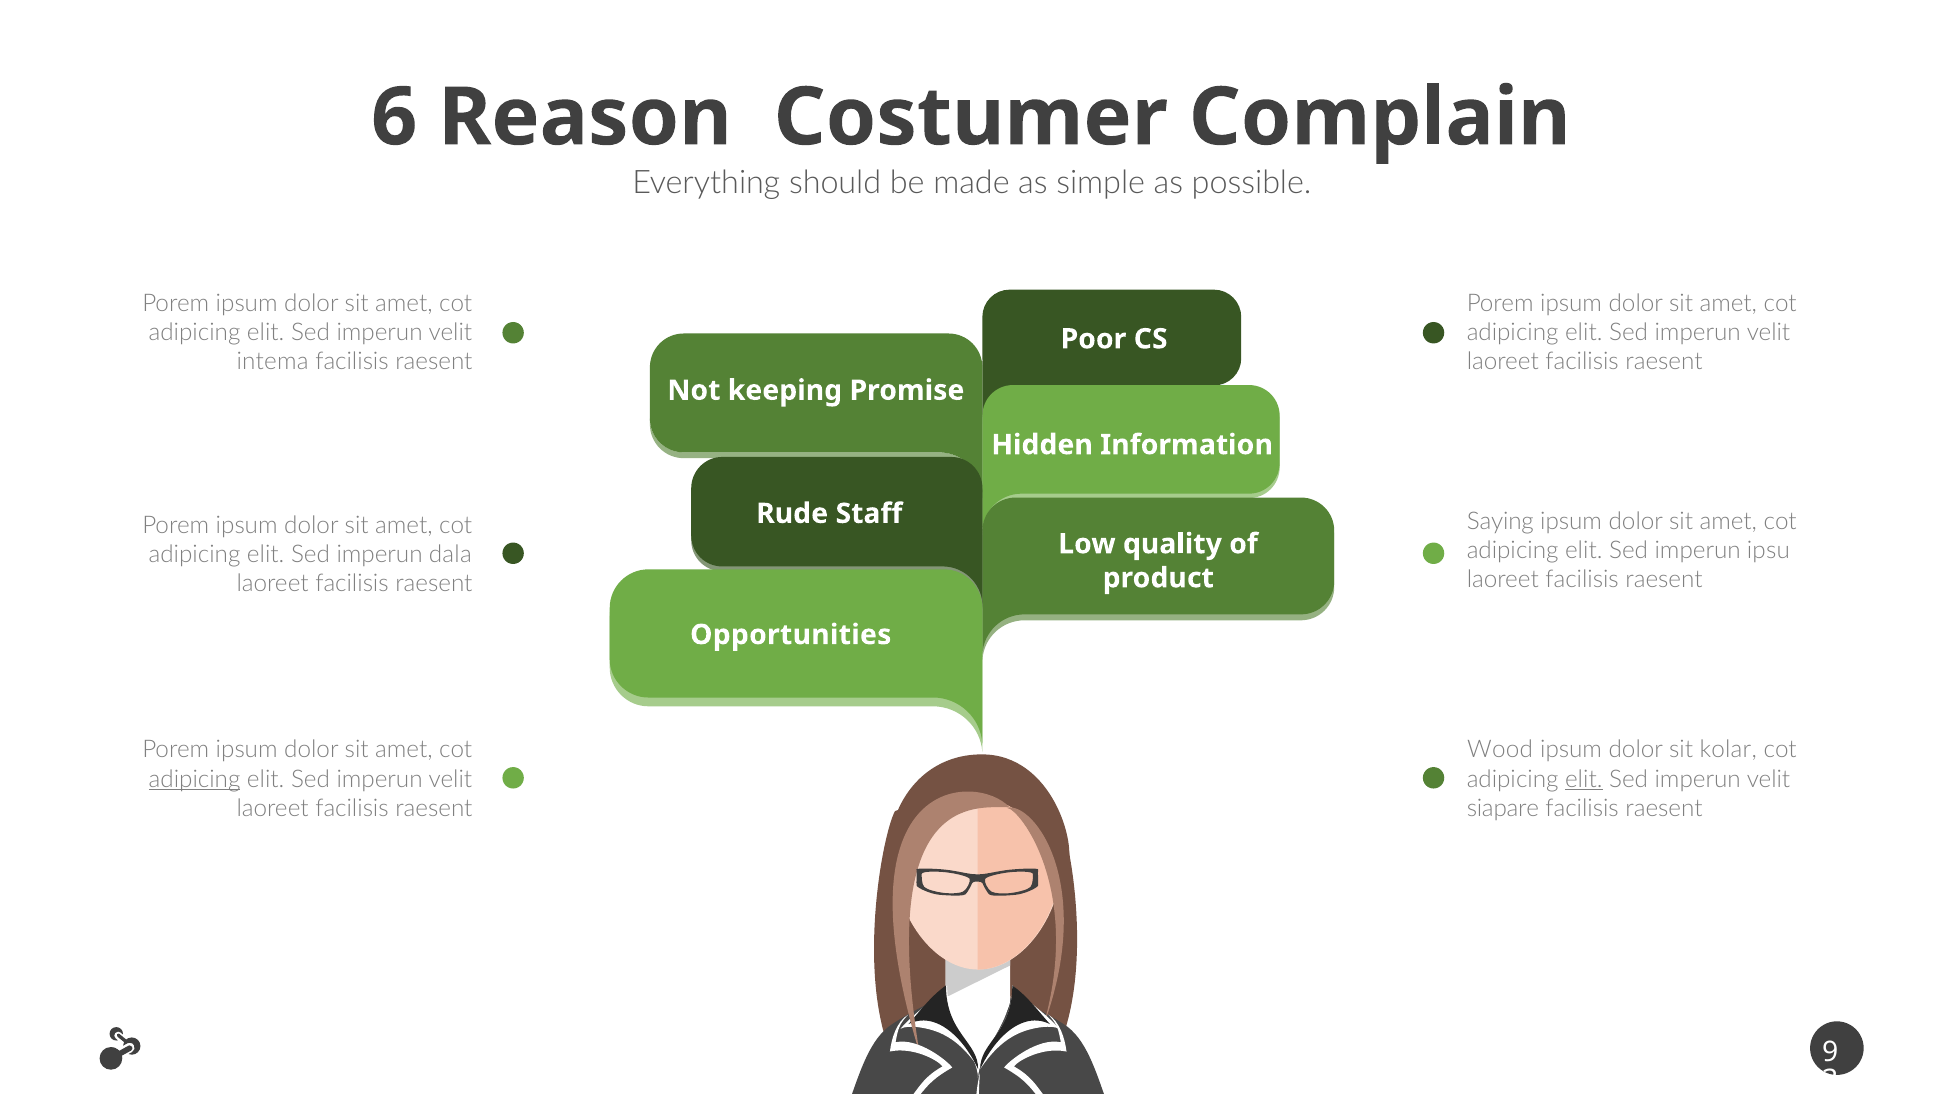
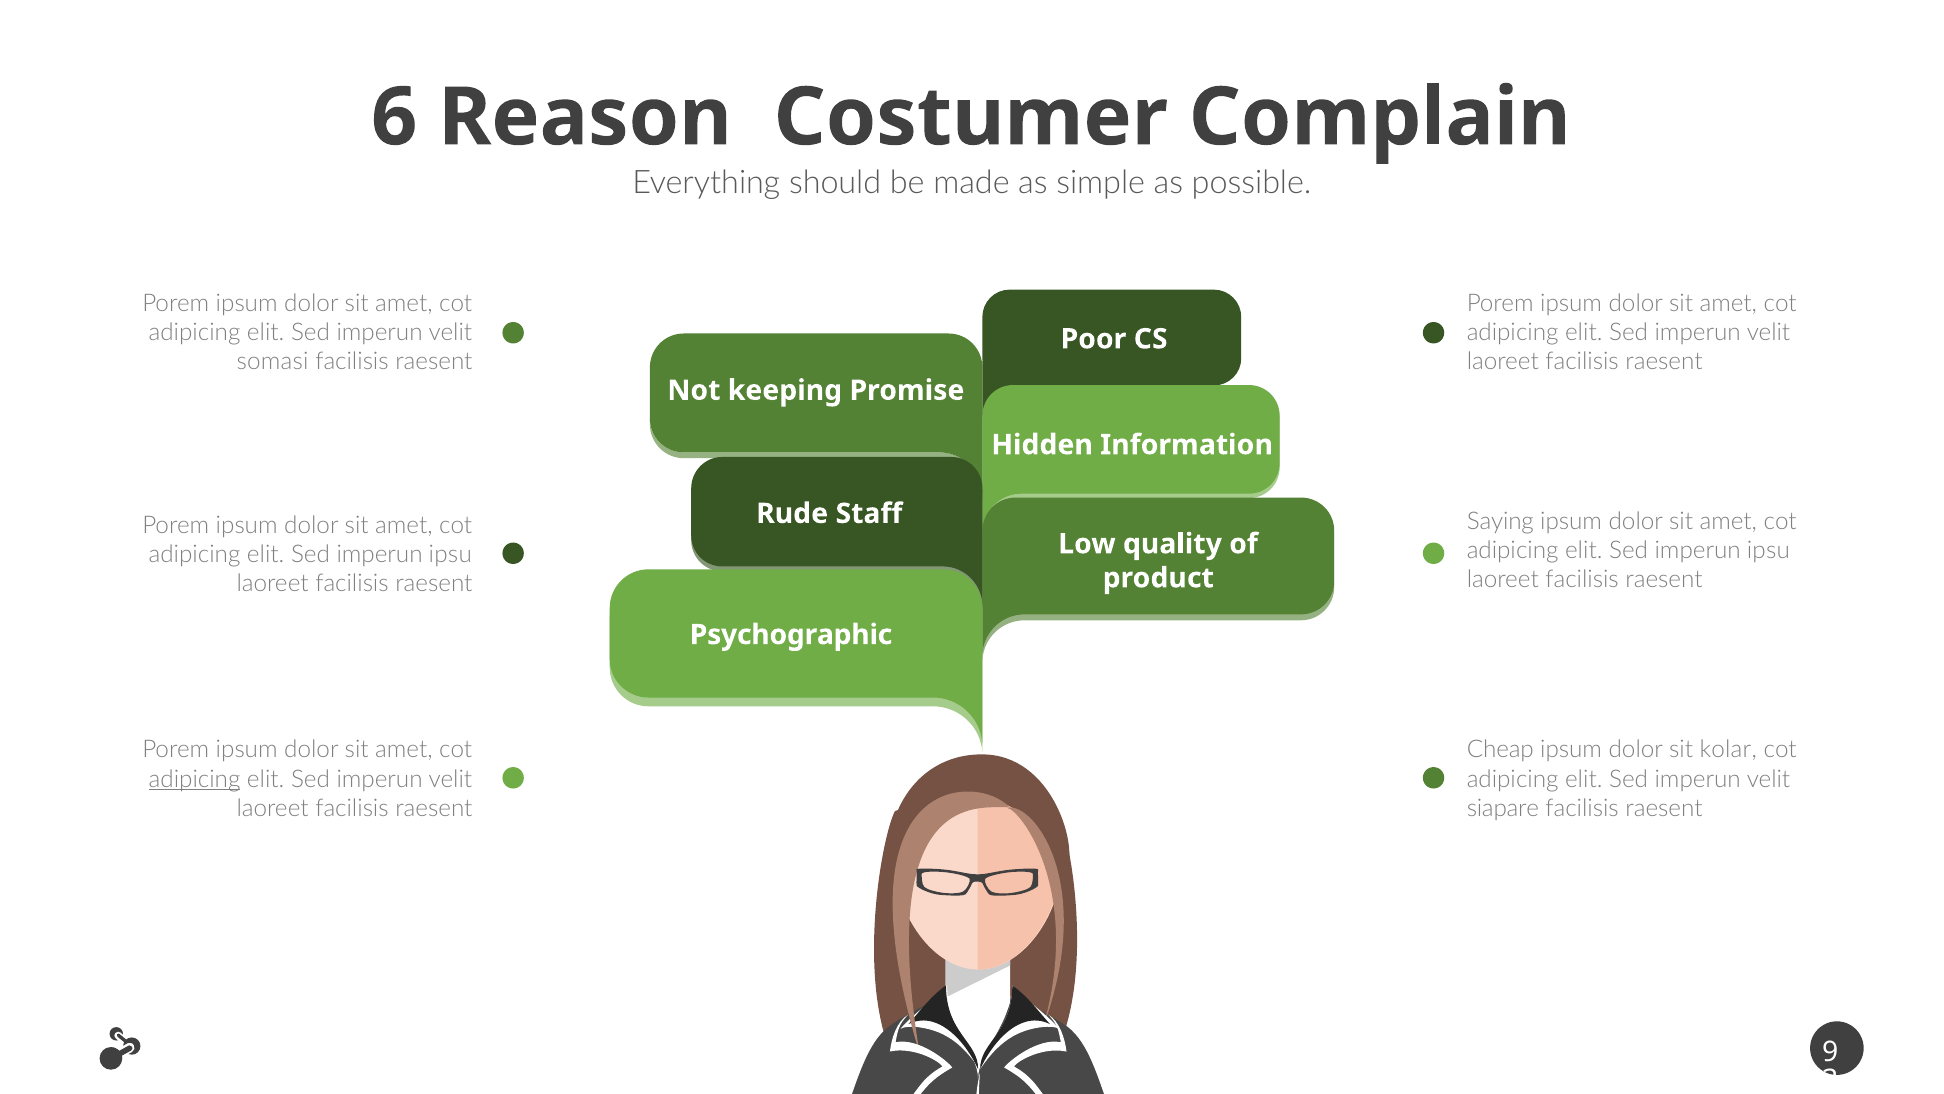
intema: intema -> somasi
dala at (450, 554): dala -> ipsu
Opportunities: Opportunities -> Psychographic
Wood: Wood -> Cheap
elit at (1584, 779) underline: present -> none
